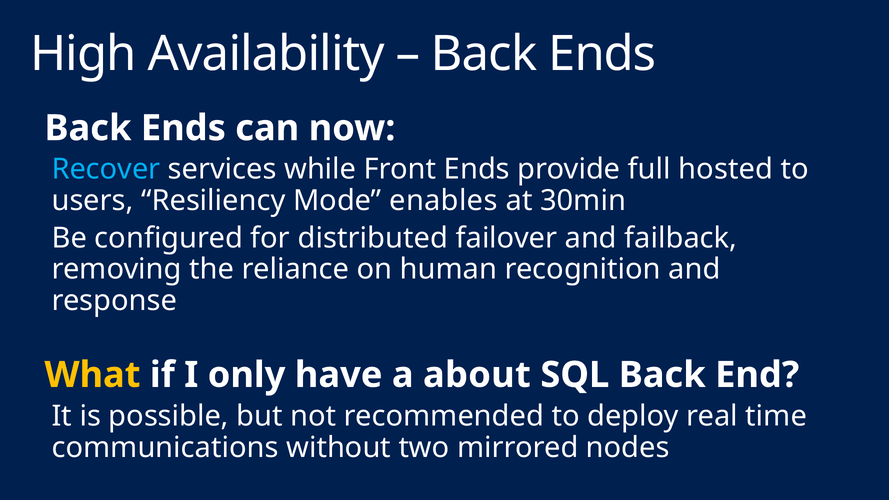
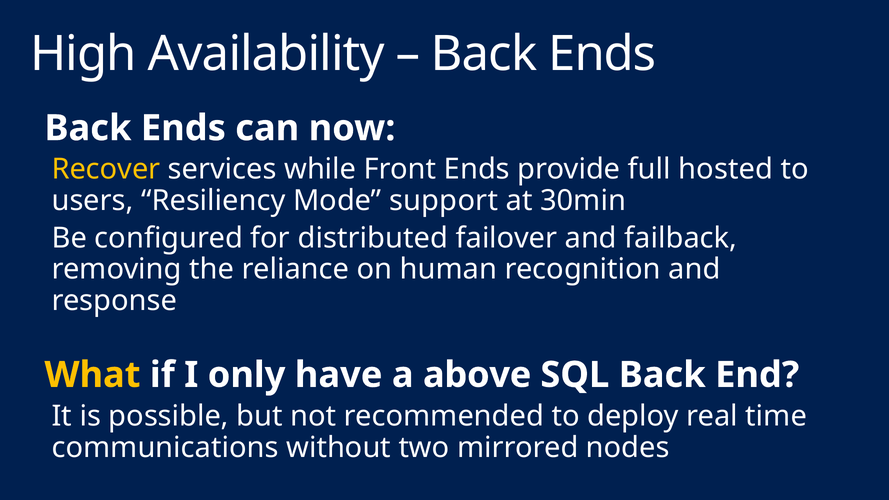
Recover colour: light blue -> yellow
enables: enables -> support
about: about -> above
